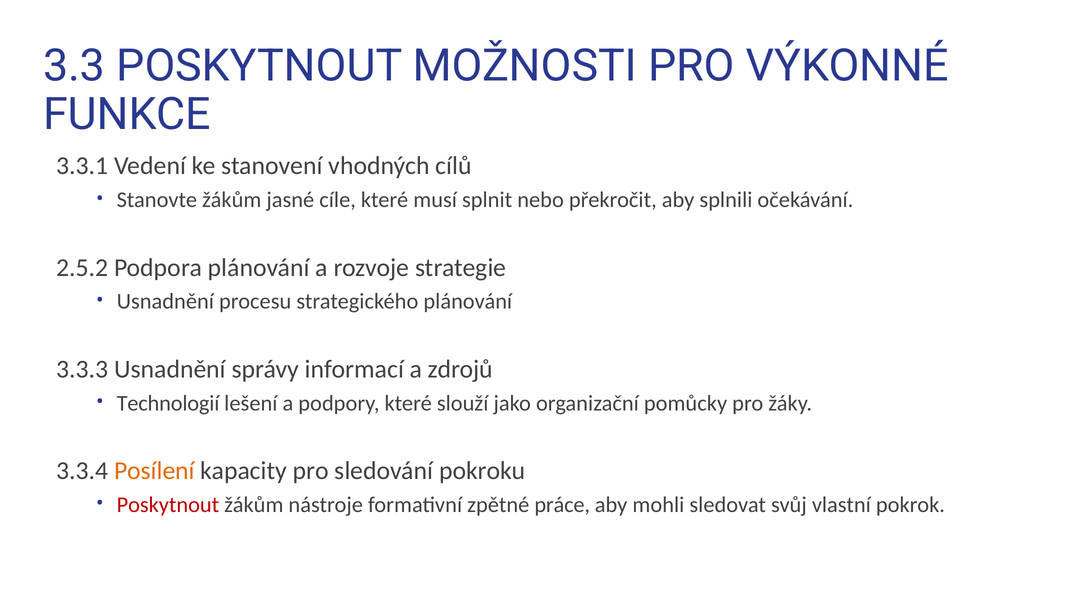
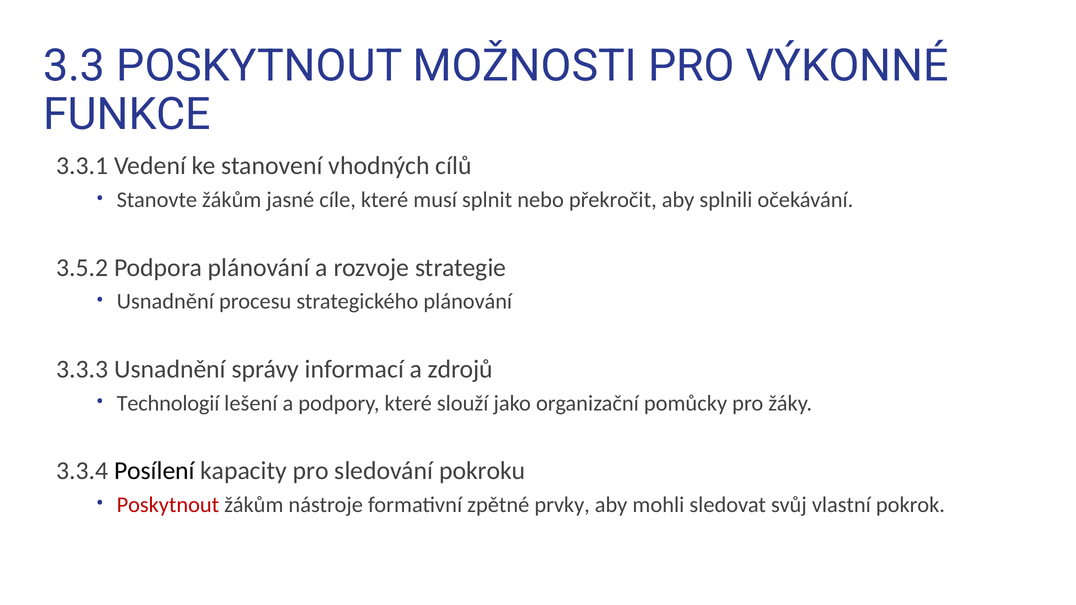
2.5.2: 2.5.2 -> 3.5.2
Posílení colour: orange -> black
práce: práce -> prvky
